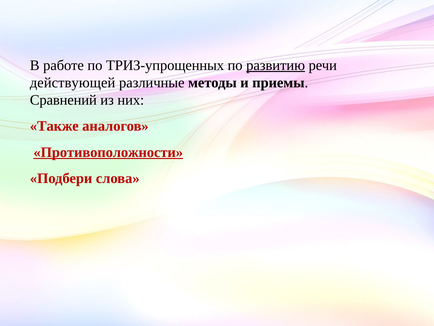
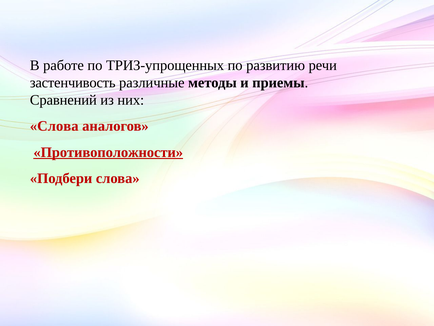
развитию underline: present -> none
действующей: действующей -> застенчивость
Также at (54, 126): Также -> Слова
